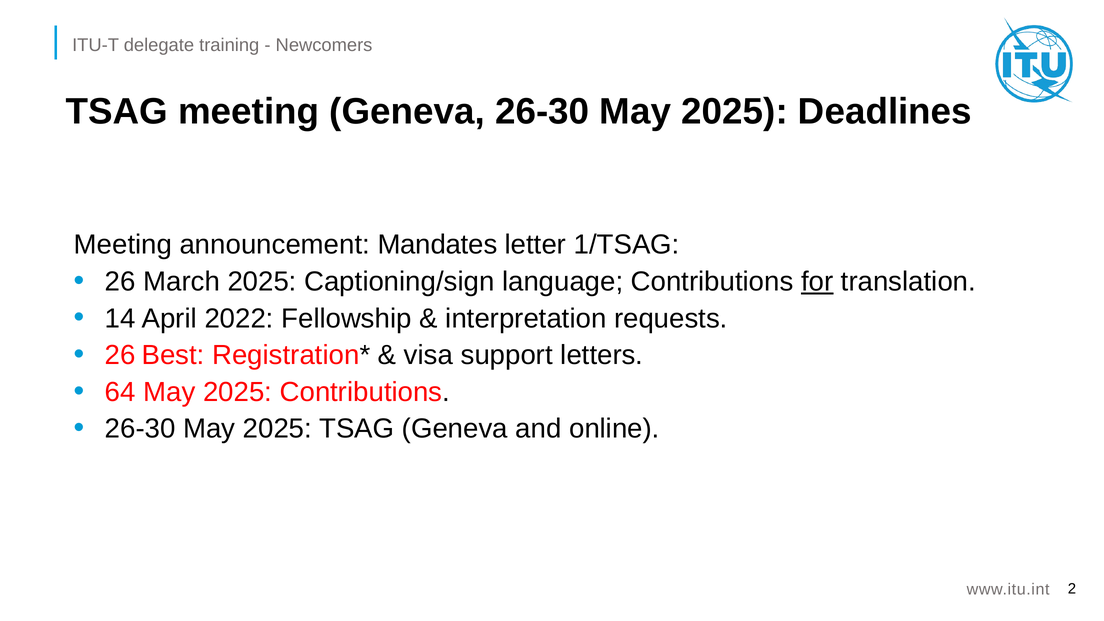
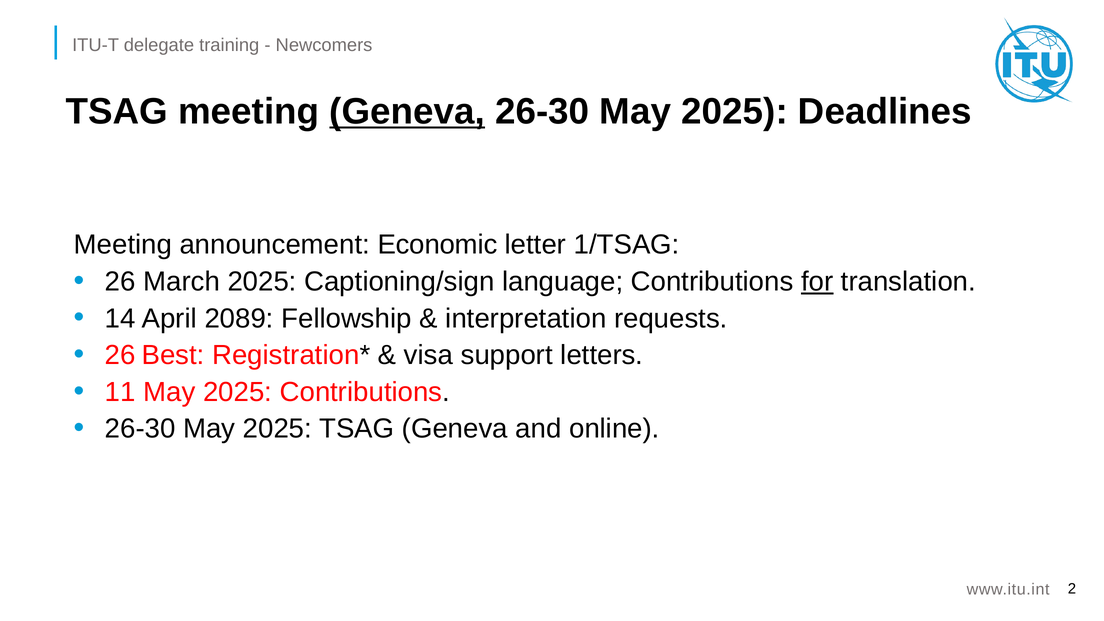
Geneva at (407, 112) underline: none -> present
Mandates: Mandates -> Economic
2022: 2022 -> 2089
64: 64 -> 11
